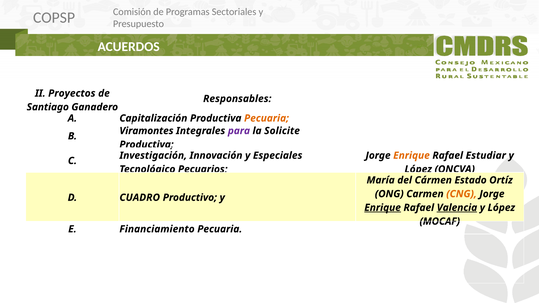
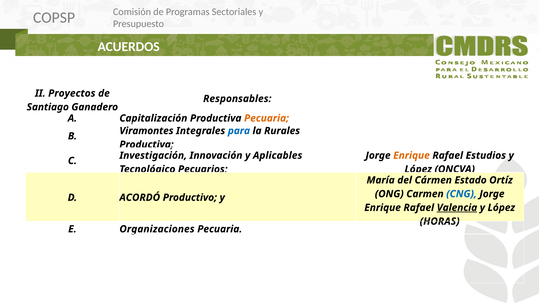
para colour: purple -> blue
Solicite: Solicite -> Rurales
Especiales: Especiales -> Aplicables
Estudiar: Estudiar -> Estudios
CNG colour: orange -> blue
CUADRO: CUADRO -> ACORDÓ
Enrique at (383, 208) underline: present -> none
MOCAF: MOCAF -> HORAS
Financiamiento: Financiamiento -> Organizaciones
